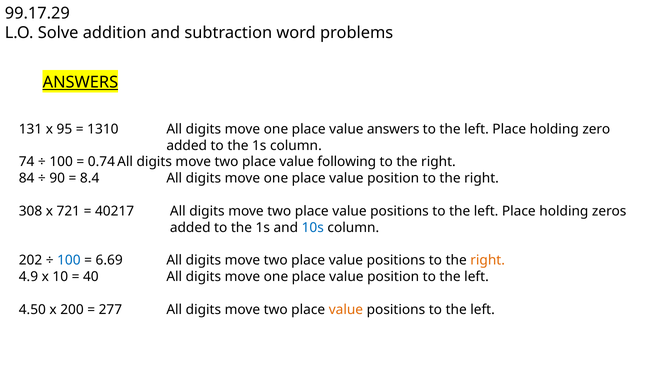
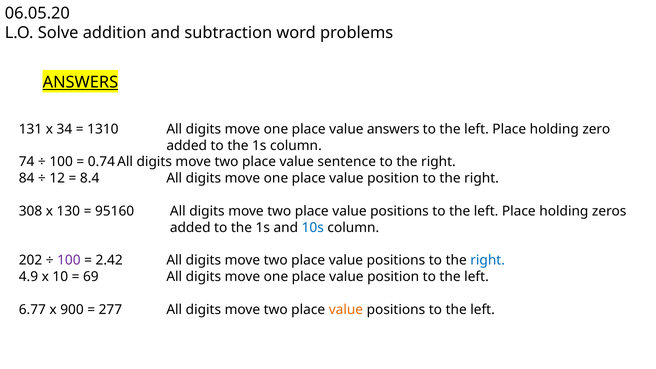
99.17.29: 99.17.29 -> 06.05.20
95: 95 -> 34
following: following -> sentence
90: 90 -> 12
721: 721 -> 130
40217: 40217 -> 95160
100 at (69, 260) colour: blue -> purple
6.69: 6.69 -> 2.42
right at (488, 260) colour: orange -> blue
40: 40 -> 69
4.50: 4.50 -> 6.77
200: 200 -> 900
